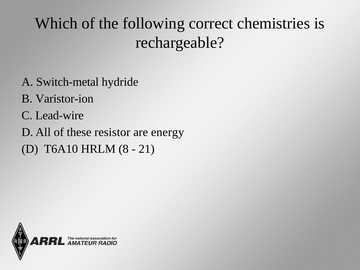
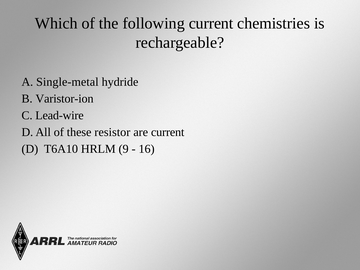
following correct: correct -> current
Switch-metal: Switch-metal -> Single-metal
are energy: energy -> current
8: 8 -> 9
21: 21 -> 16
